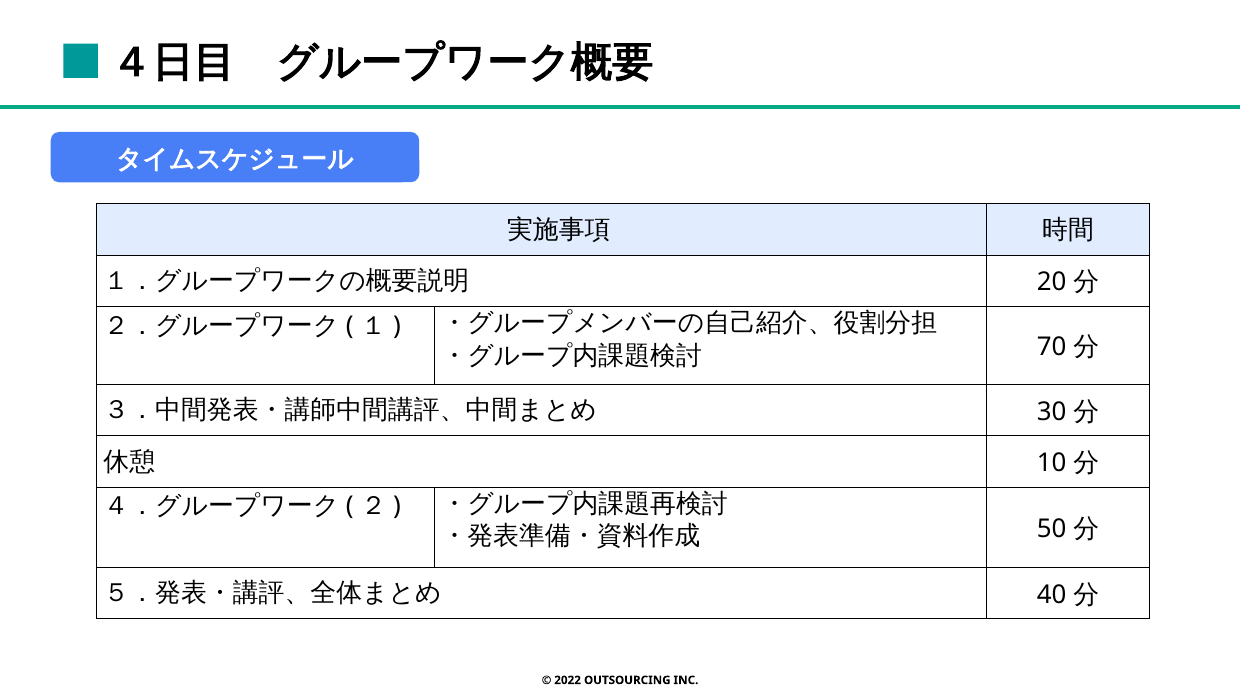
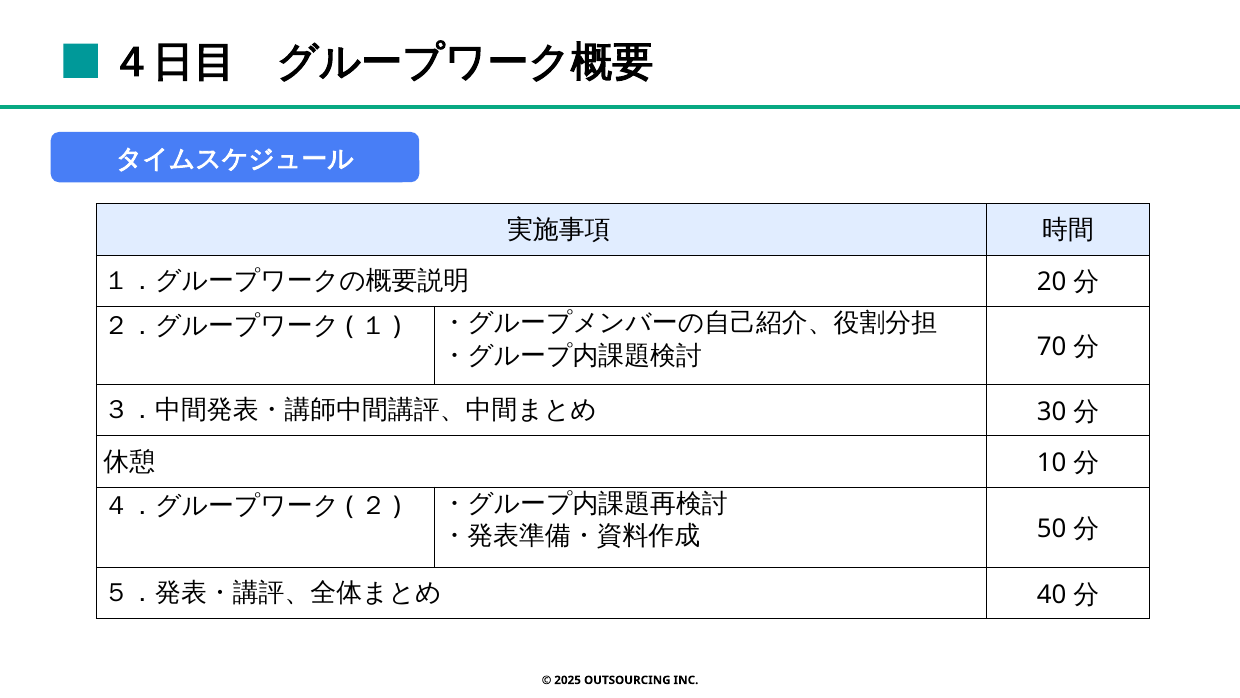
2022: 2022 -> 2025
